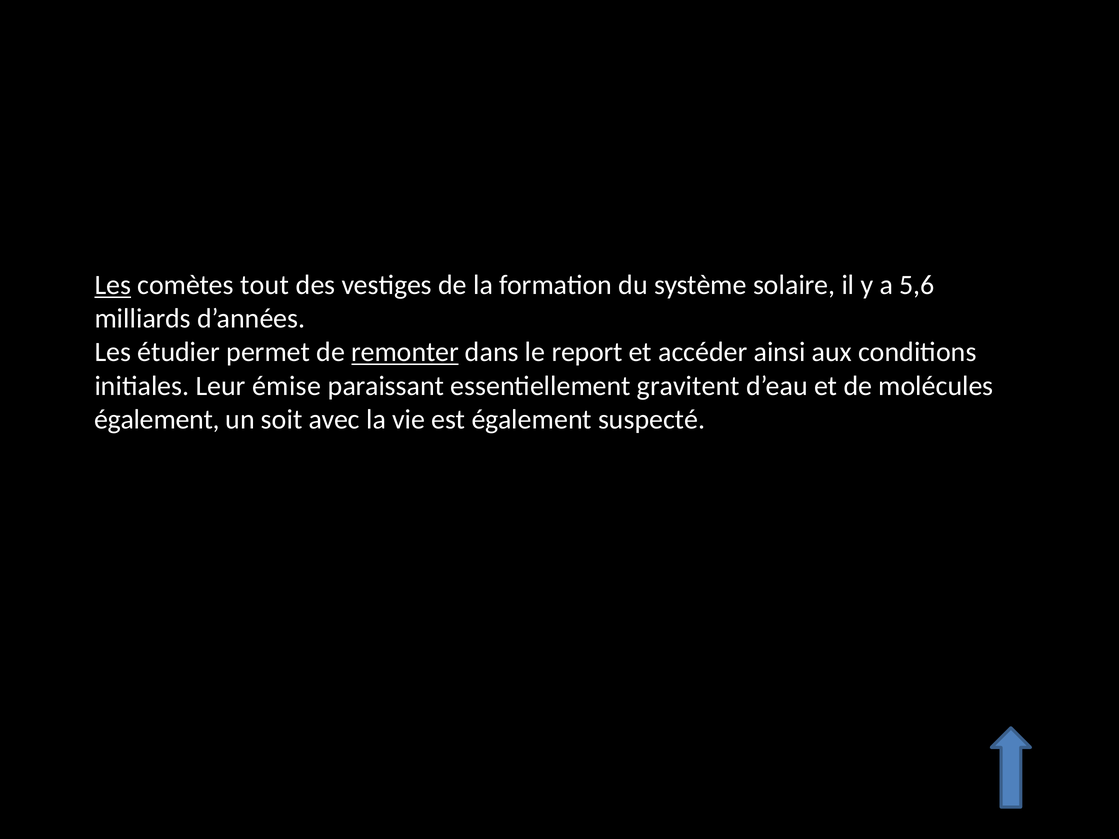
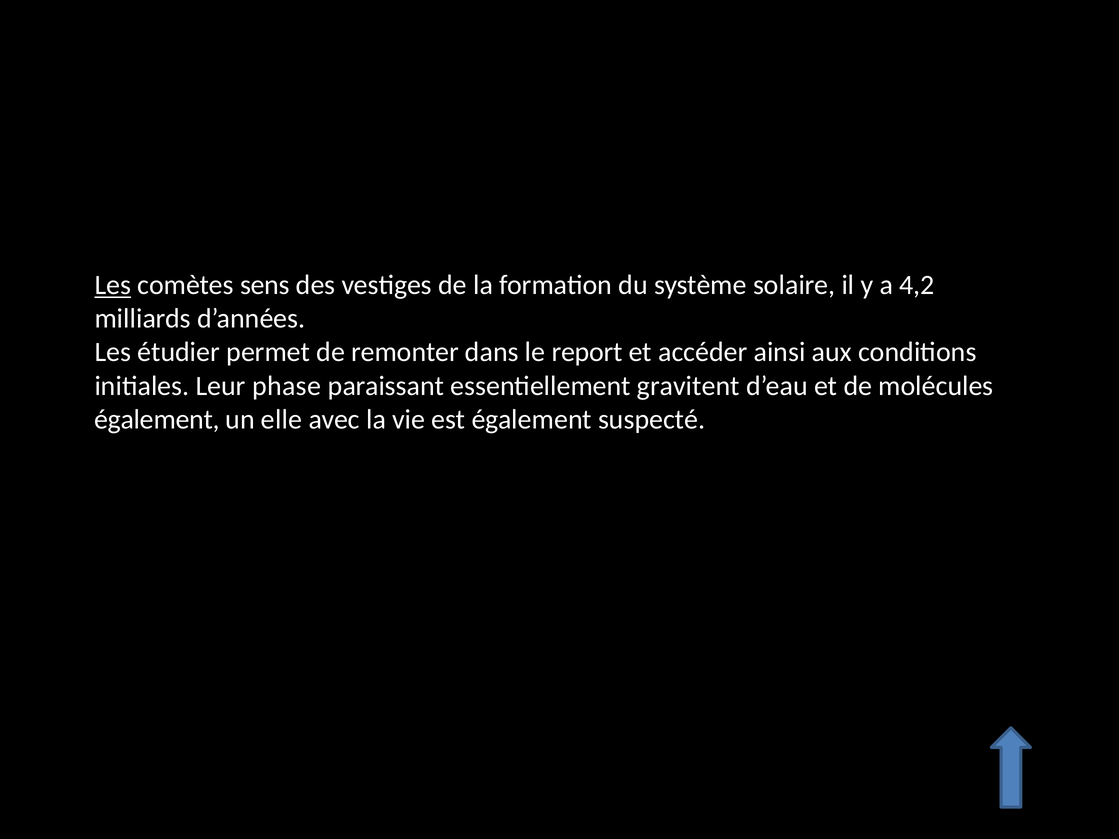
tout: tout -> sens
5,6: 5,6 -> 4,2
remonter underline: present -> none
émise: émise -> phase
soit: soit -> elle
